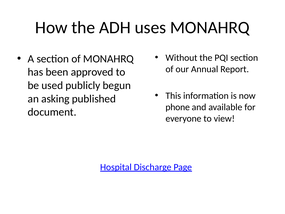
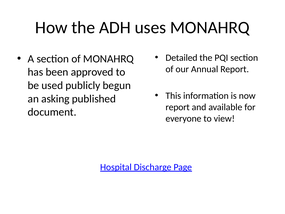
Without: Without -> Detailed
phone at (178, 107): phone -> report
